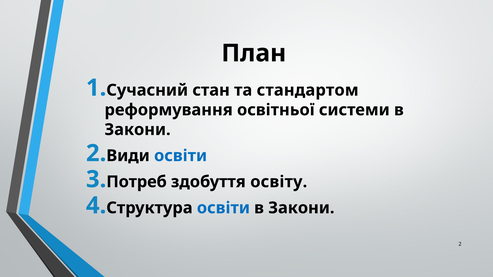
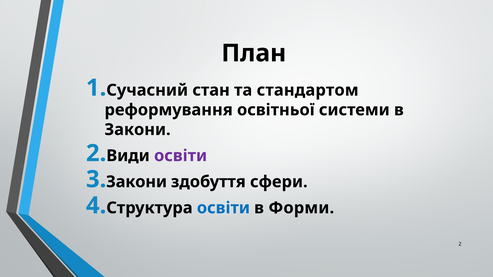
освіти at (181, 156) colour: blue -> purple
Потреб at (137, 182): Потреб -> Закони
освіту: освіту -> сфери
Закони at (301, 208): Закони -> Форми
